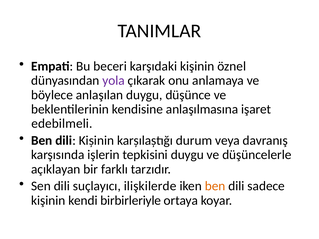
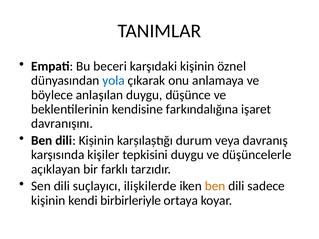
yola colour: purple -> blue
anlaşılmasına: anlaşılmasına -> farkındalığına
edebilmeli: edebilmeli -> davranışını
işlerin: işlerin -> kişiler
